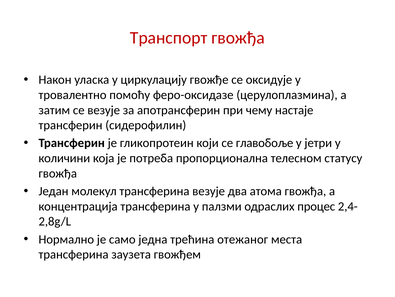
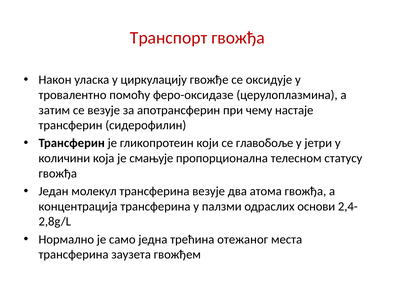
потреба: потреба -> смањује
процес: процес -> основи
